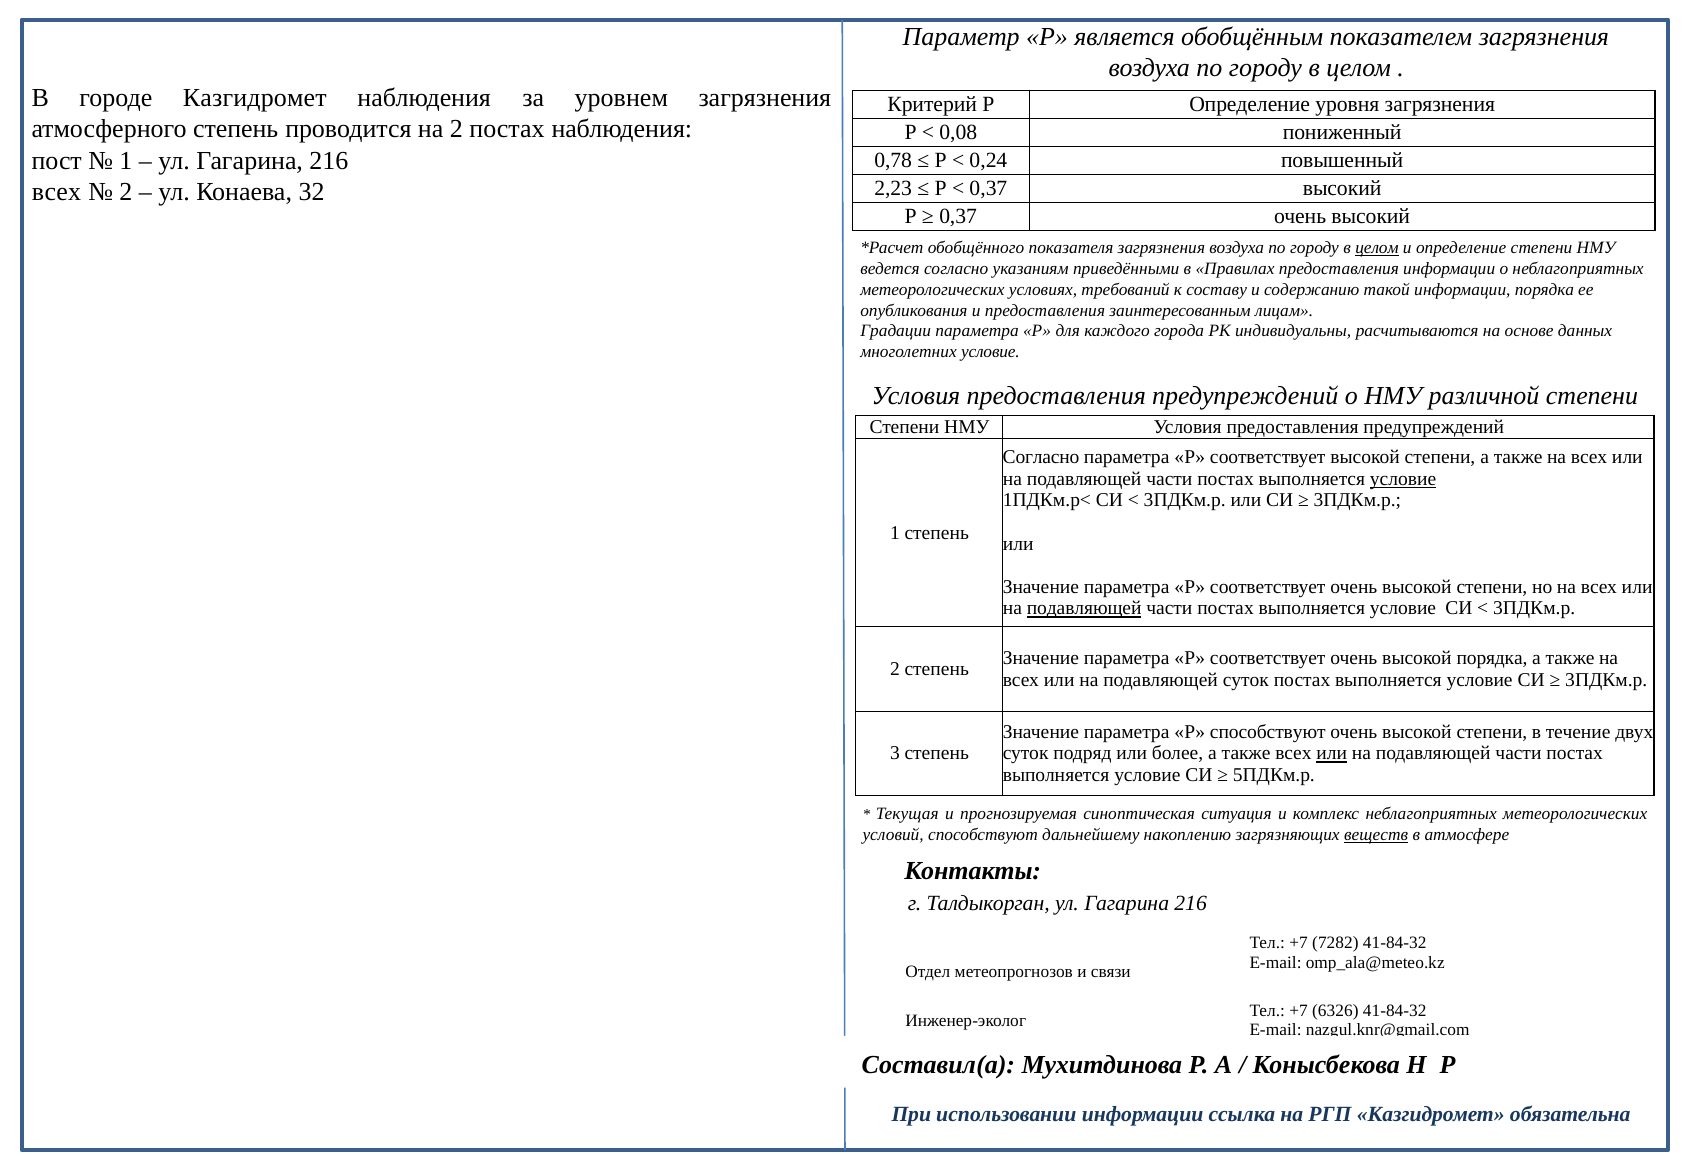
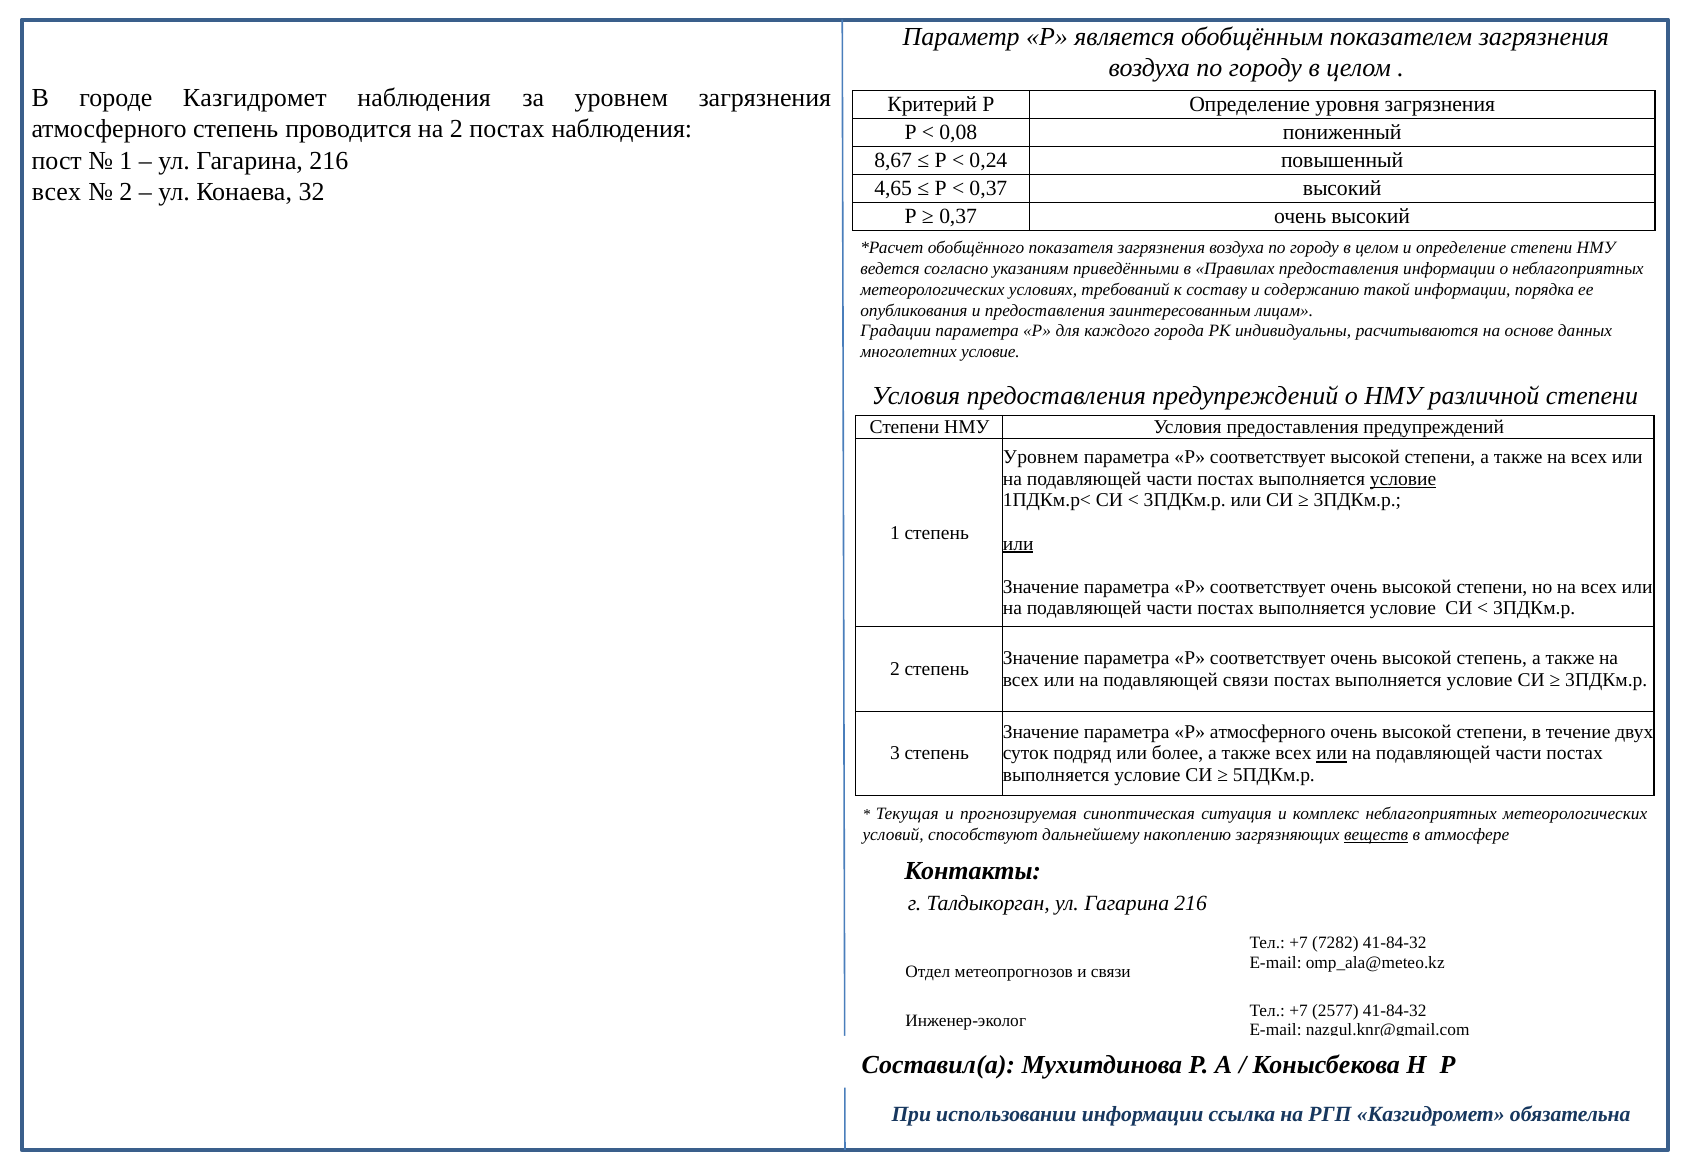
0,78: 0,78 -> 8,67
2,23: 2,23 -> 4,65
целом at (1377, 248) underline: present -> none
Согласно at (1041, 457): Согласно -> Уровнем
или at (1018, 544) underline: none -> present
подавляющей at (1084, 609) underline: present -> none
высокой порядка: порядка -> степень
подавляющей суток: суток -> связи
Р способствуют: способствуют -> атмосферного
6326: 6326 -> 2577
